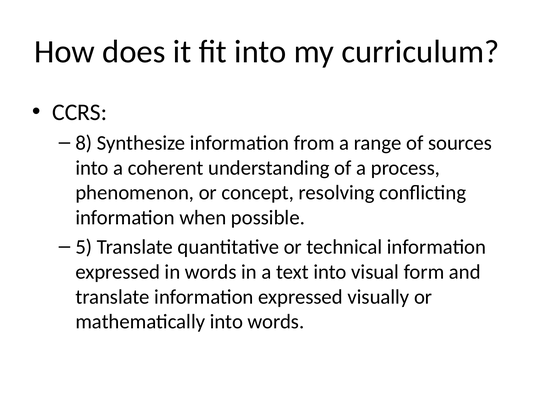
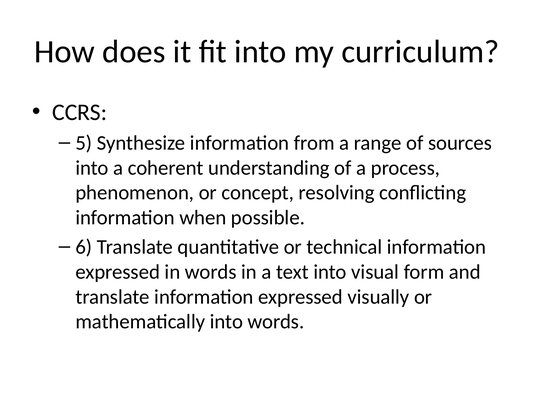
8: 8 -> 5
5: 5 -> 6
